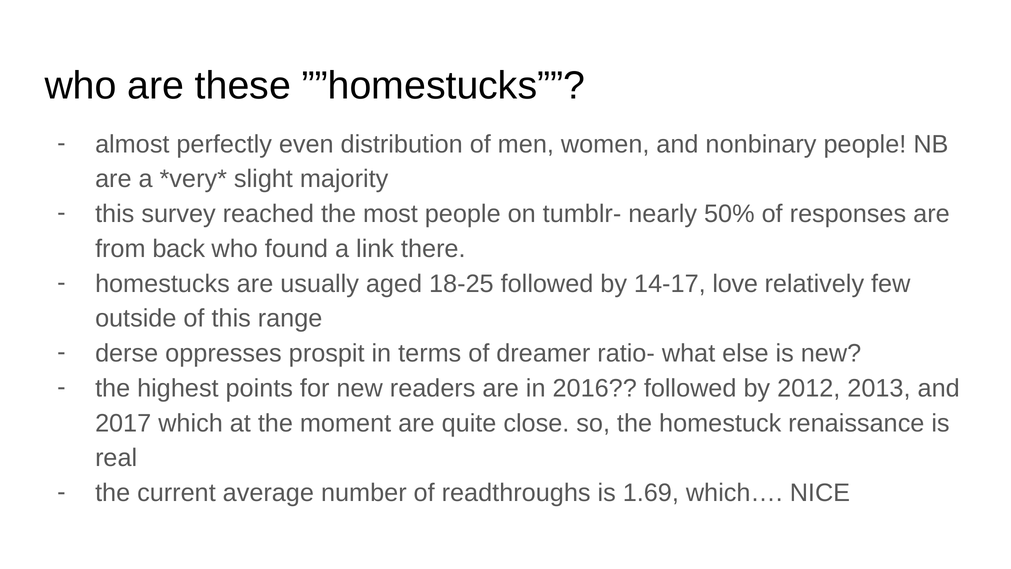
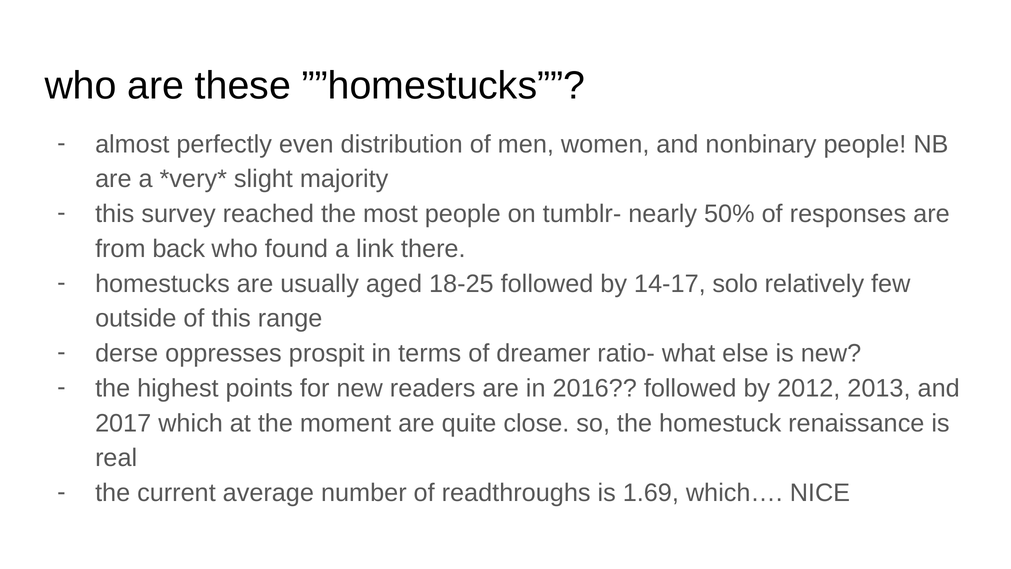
love: love -> solo
